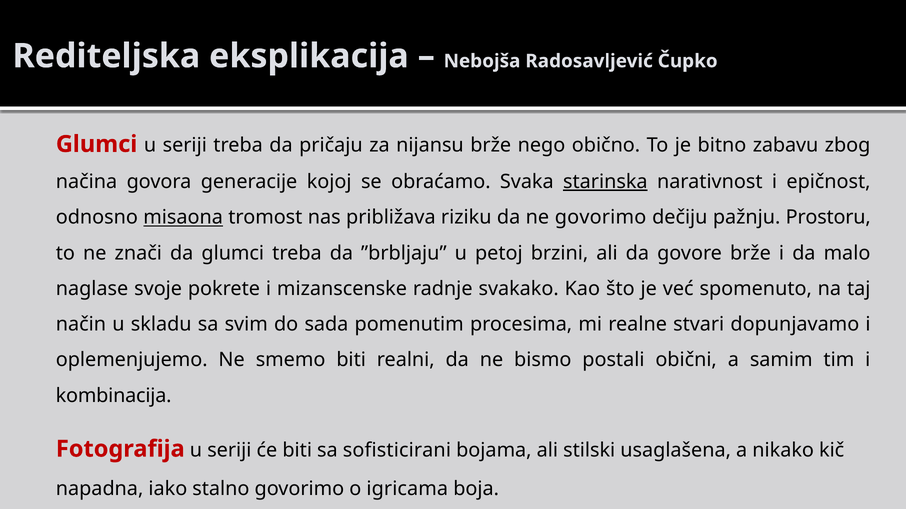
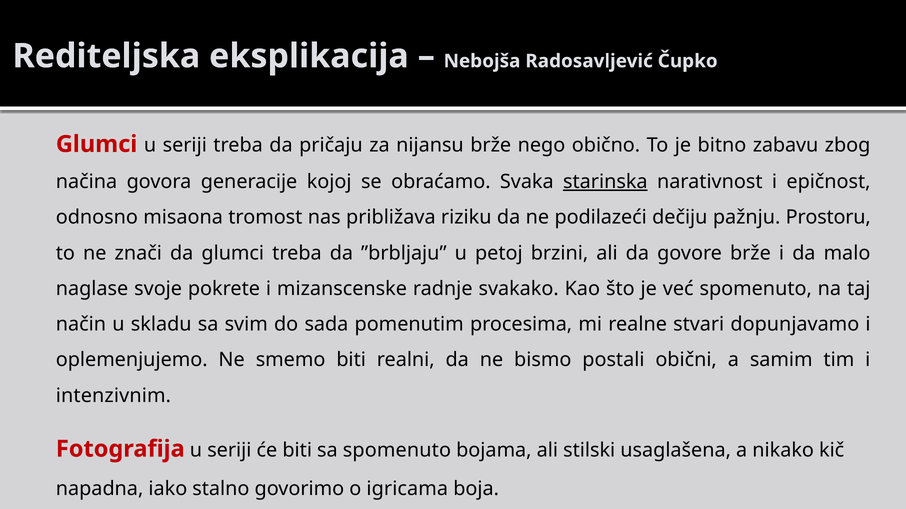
misaona underline: present -> none
ne govorimo: govorimo -> podilazeći
kombinacija: kombinacija -> intenzivnim
sa sofisticirani: sofisticirani -> spomenuto
